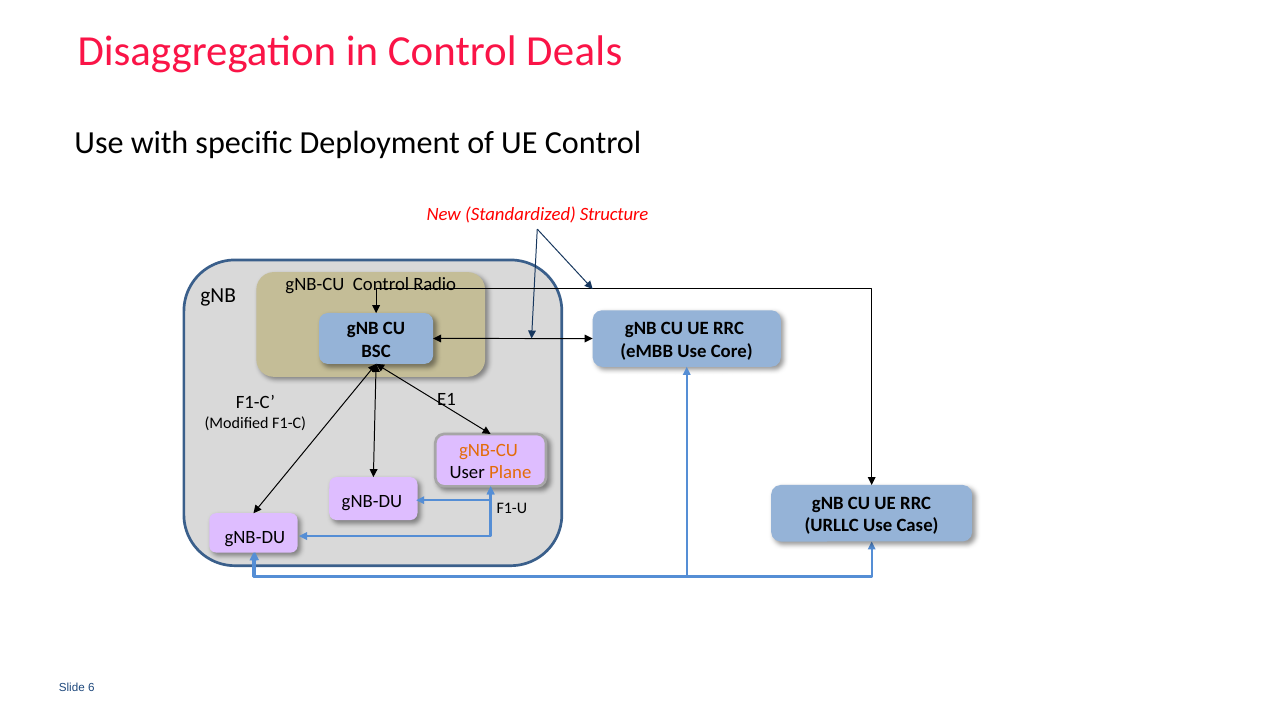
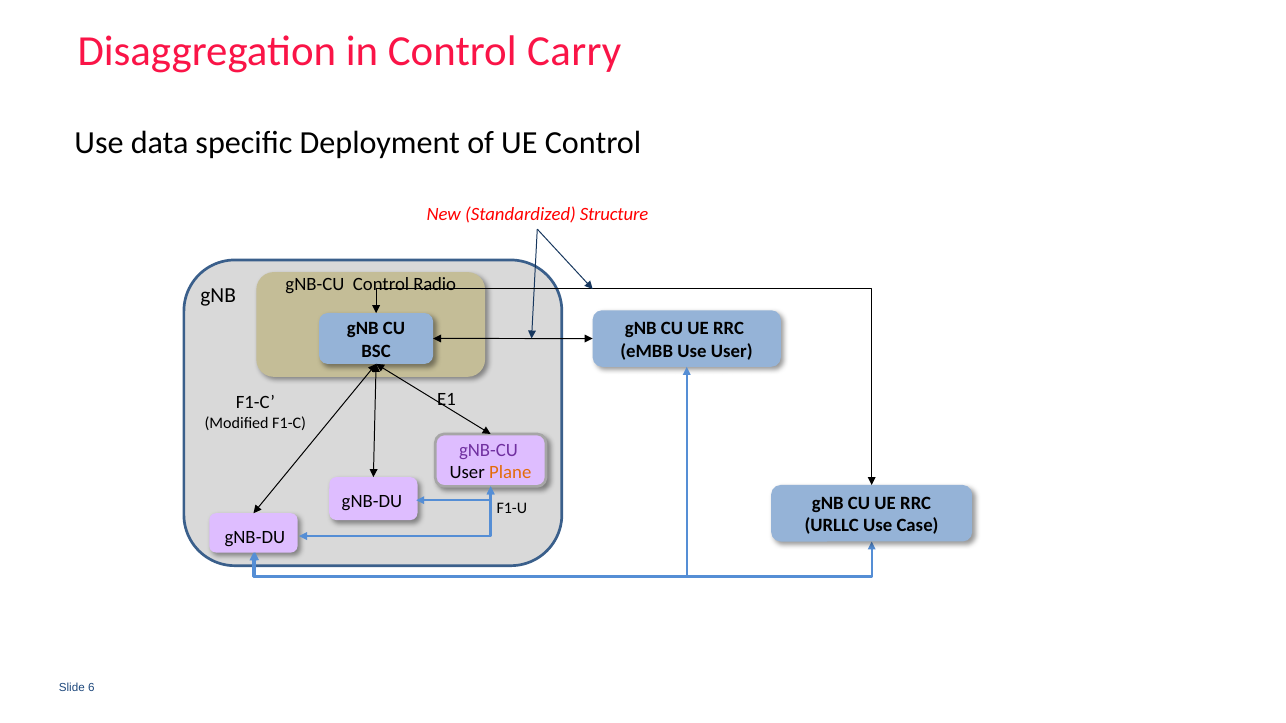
Deals: Deals -> Carry
with: with -> data
Use Core: Core -> User
gNB-CU at (488, 450) colour: orange -> purple
